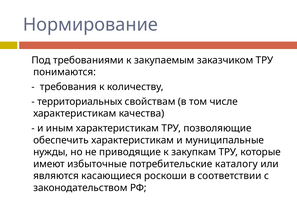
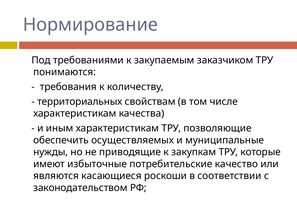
обеспечить характеристикам: характеристикам -> осуществляемых
каталогу: каталогу -> качество
